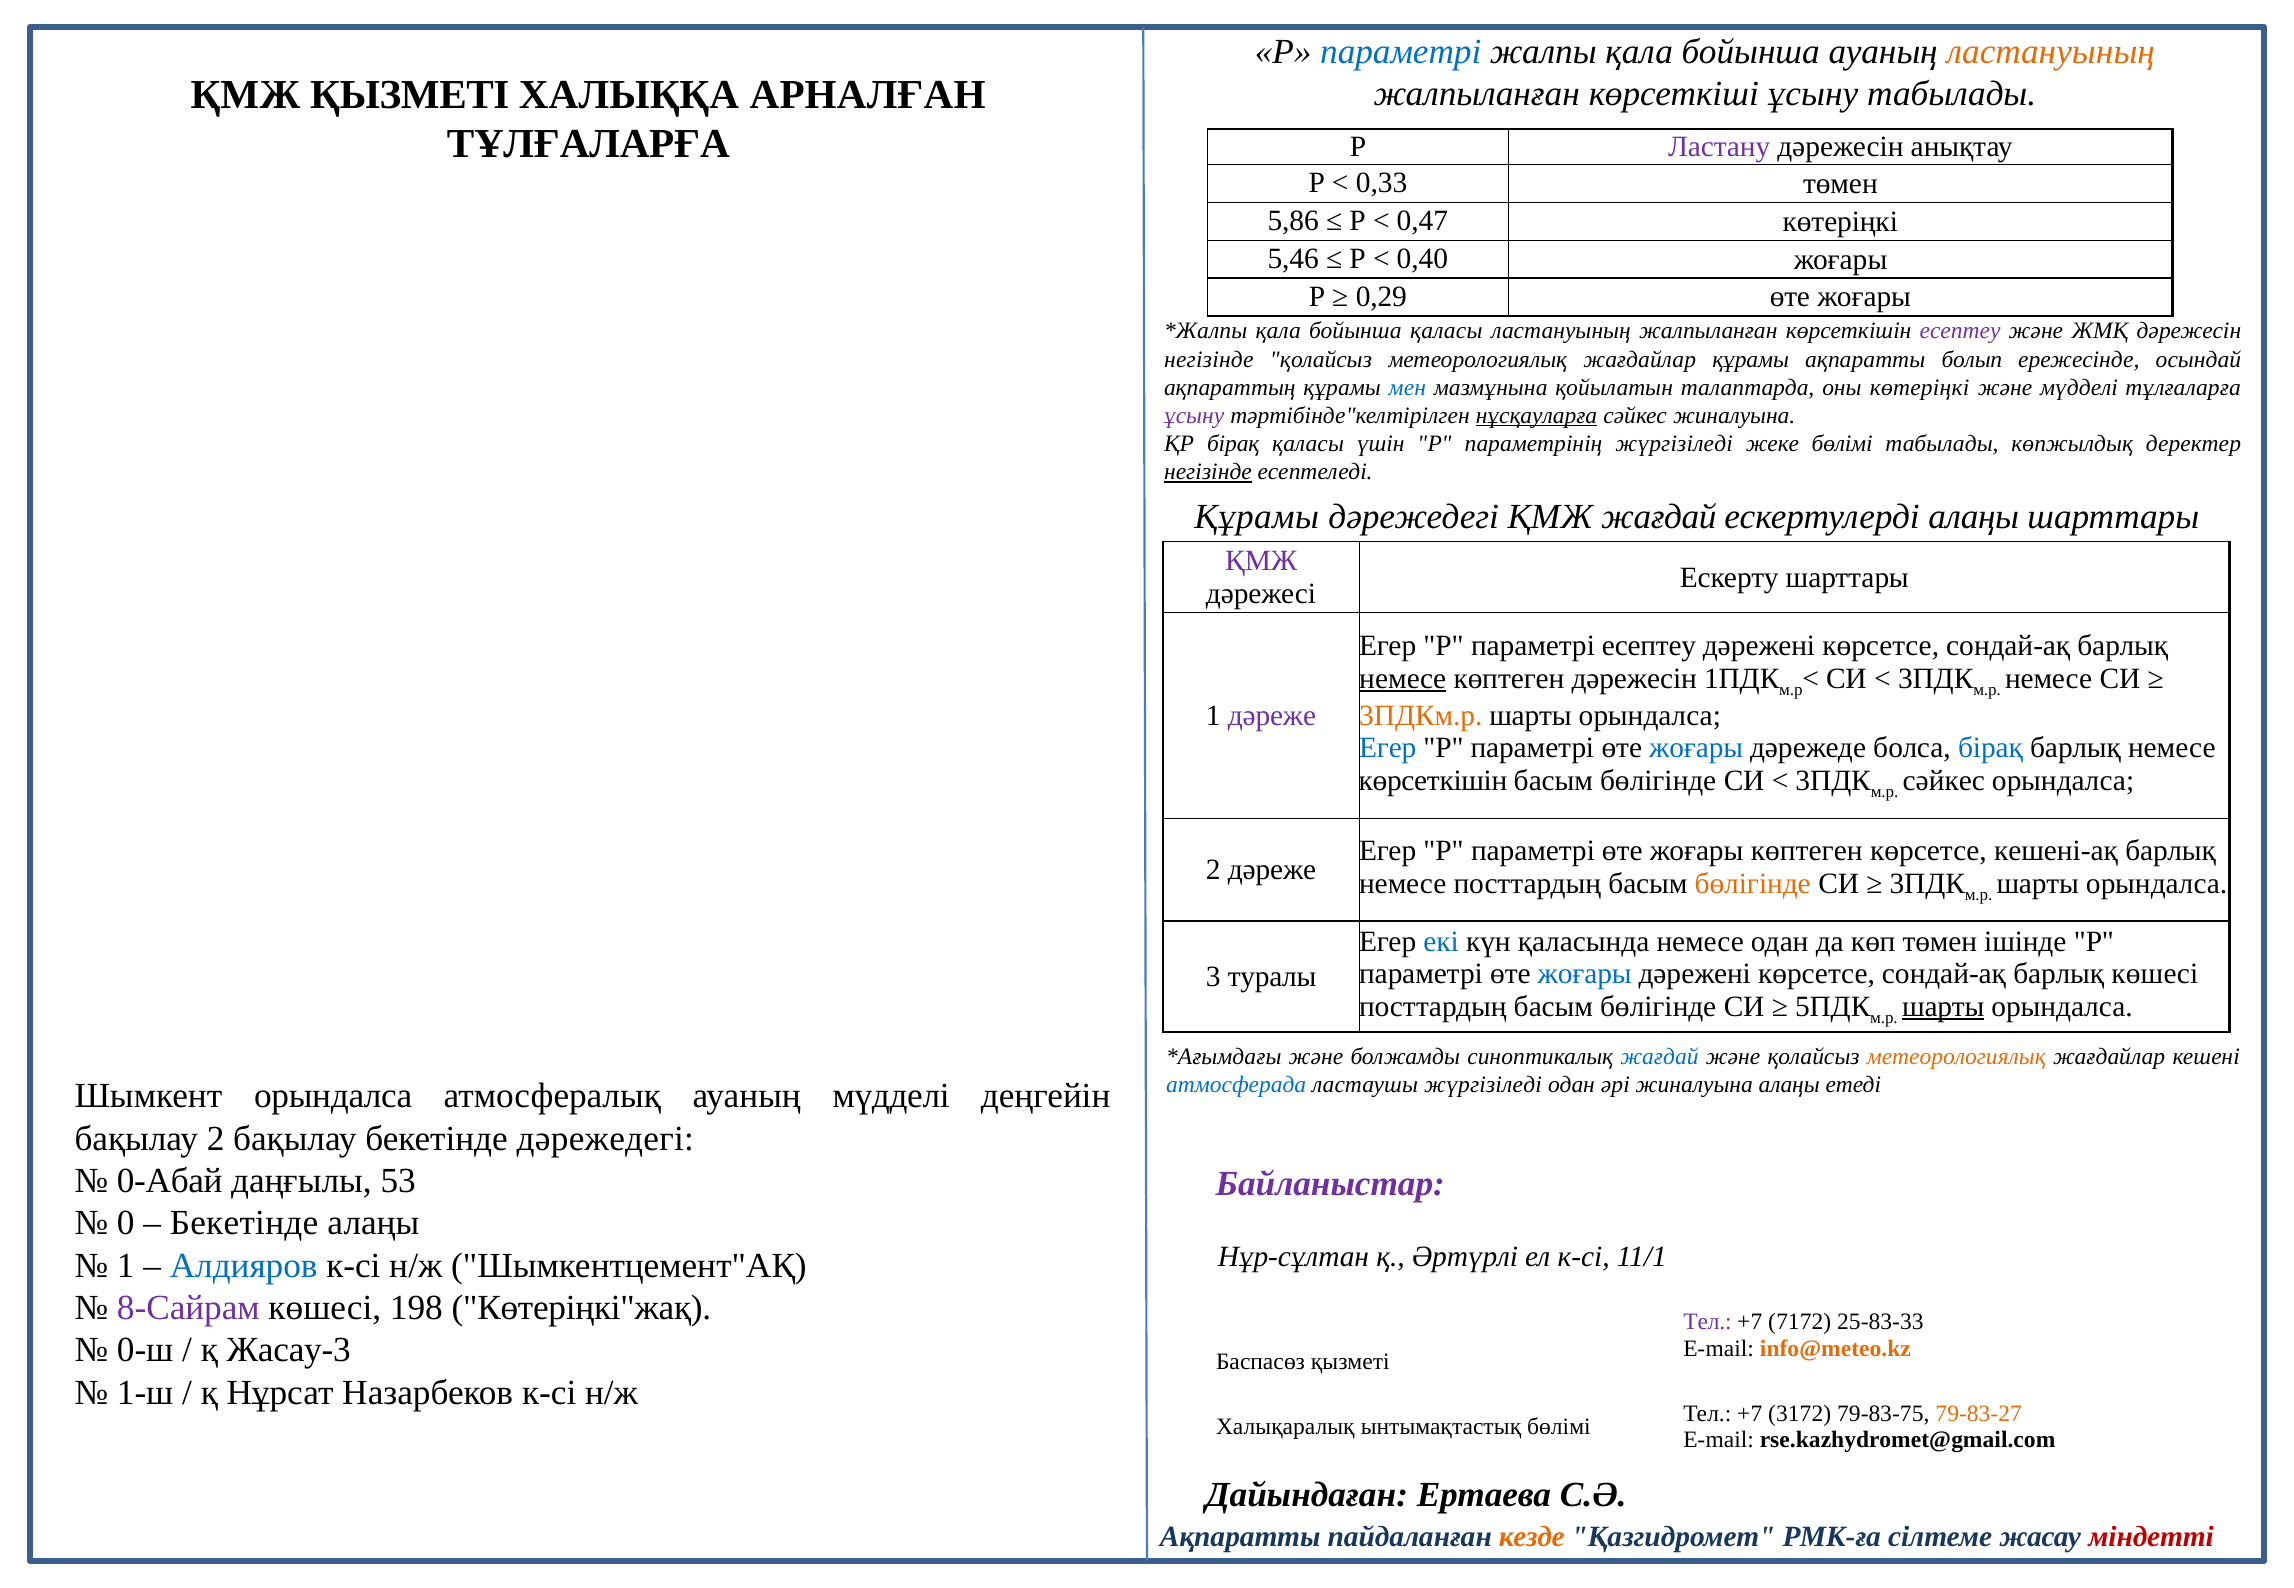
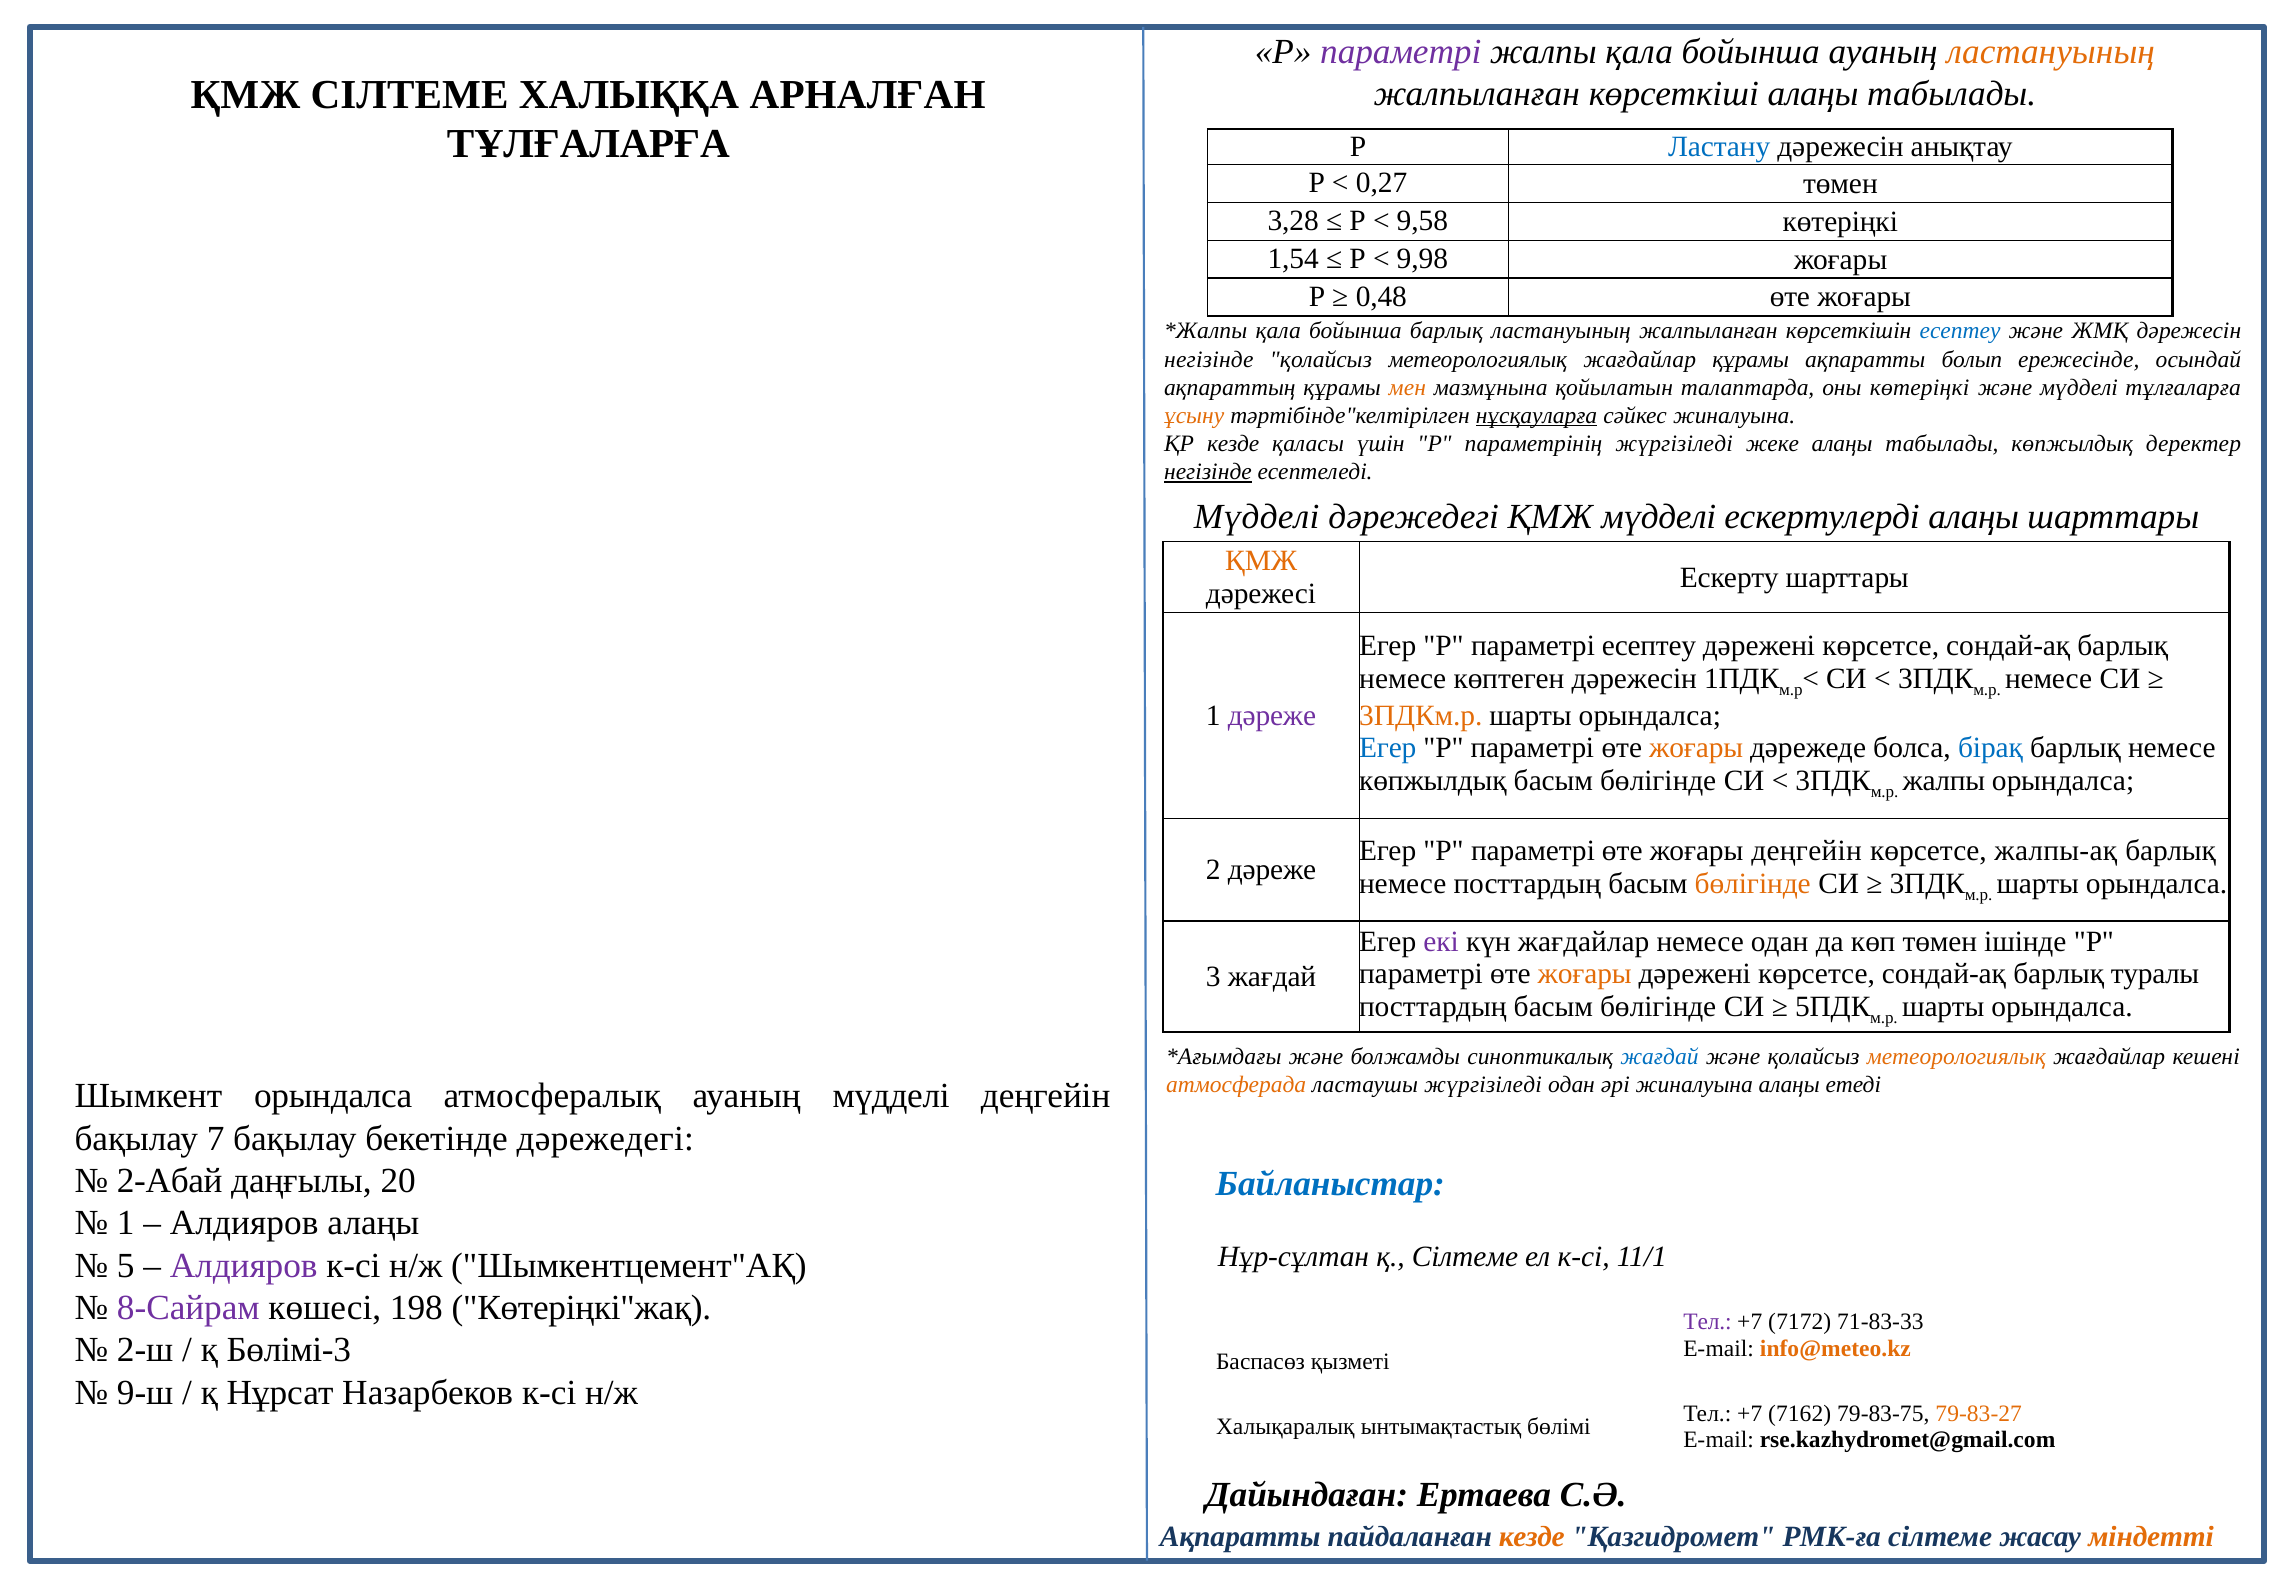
параметрі at (1401, 52) colour: blue -> purple
ҚМЖ ҚЫЗМЕТІ: ҚЫЗМЕТІ -> СІЛТЕМЕ
көрсеткіші ұсыну: ұсыну -> алаңы
Ластану colour: purple -> blue
0,33: 0,33 -> 0,27
5,86: 5,86 -> 3,28
0,47: 0,47 -> 9,58
5,46: 5,46 -> 1,54
0,40: 0,40 -> 9,98
0,29: 0,29 -> 0,48
бойынша қаласы: қаласы -> барлық
есептеу at (1960, 331) colour: purple -> blue
мен colour: blue -> orange
ұсыну at (1194, 416) colour: purple -> orange
ҚР бірақ: бірақ -> кезде
жеке бөлімі: бөлімі -> алаңы
Құрамы at (1257, 517): Құрамы -> Мүдделі
ҚМЖ жағдай: жағдай -> мүдделі
ҚМЖ at (1261, 561) colour: purple -> orange
немесе at (1403, 678) underline: present -> none
жоғары at (1696, 748) colour: blue -> orange
көрсеткішін at (1433, 780): көрсеткішін -> көпжылдық
сәйкес at (1944, 780): сәйкес -> жалпы
жоғары көптеген: көптеген -> деңгейін
кешені-ақ: кешені-ақ -> жалпы-ақ
екі colour: blue -> purple
күн қаласында: қаласында -> жағдайлар
жоғары at (1585, 974) colour: blue -> orange
барлық көшесі: көшесі -> туралы
3 туралы: туралы -> жағдай
шарты at (1943, 1007) underline: present -> none
атмосферада colour: blue -> orange
бақылау 2: 2 -> 7
0-Абай: 0-Абай -> 2-Абай
53: 53 -> 20
Байланыстар colour: purple -> blue
0 at (126, 1223): 0 -> 1
Бекетінде at (244, 1223): Бекетінде -> Алдияров
қ Әртүрлі: Әртүрлі -> Сілтеме
1 at (126, 1266): 1 -> 5
Алдияров at (244, 1266) colour: blue -> purple
25-83-33: 25-83-33 -> 71-83-33
0-ш: 0-ш -> 2-ш
Жасау-3: Жасау-3 -> Бөлімі-3
1-ш: 1-ш -> 9-ш
3172: 3172 -> 7162
міндетті colour: red -> orange
